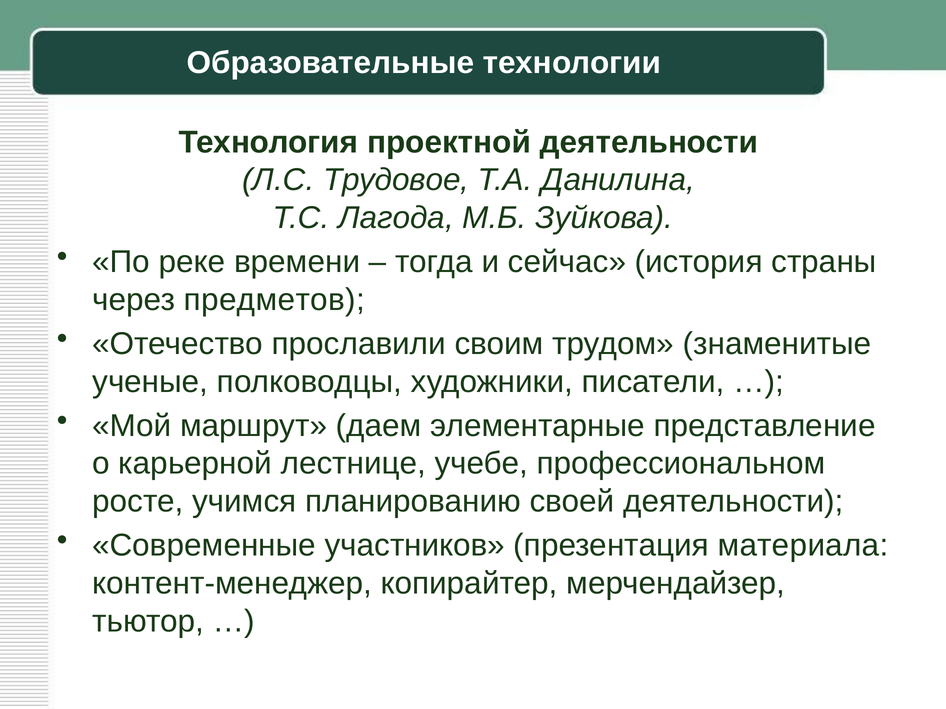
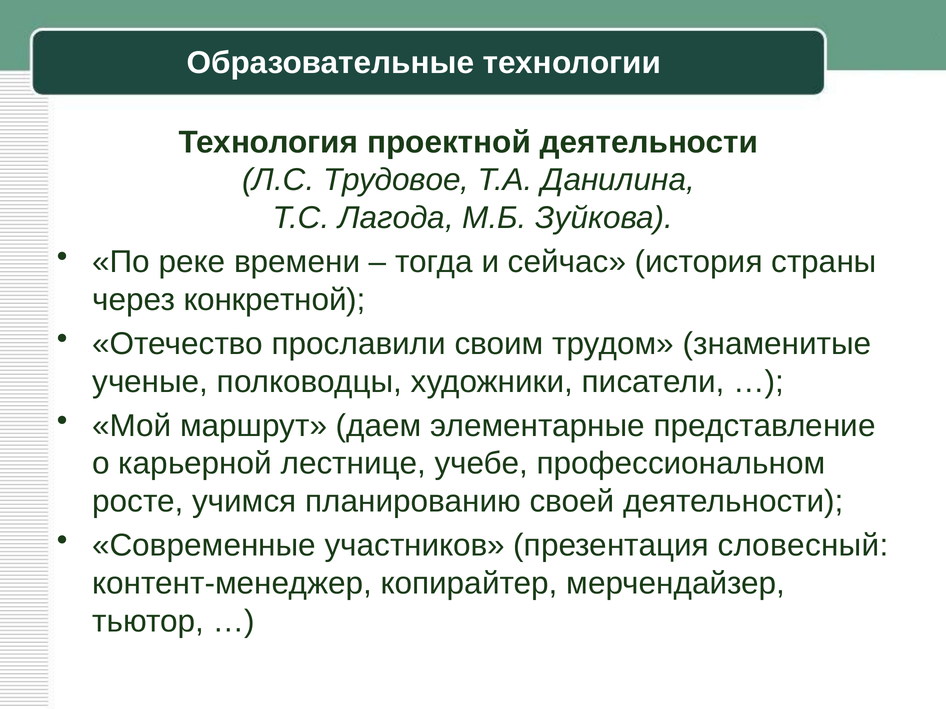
предметов: предметов -> конкретной
материала: материала -> словесный
